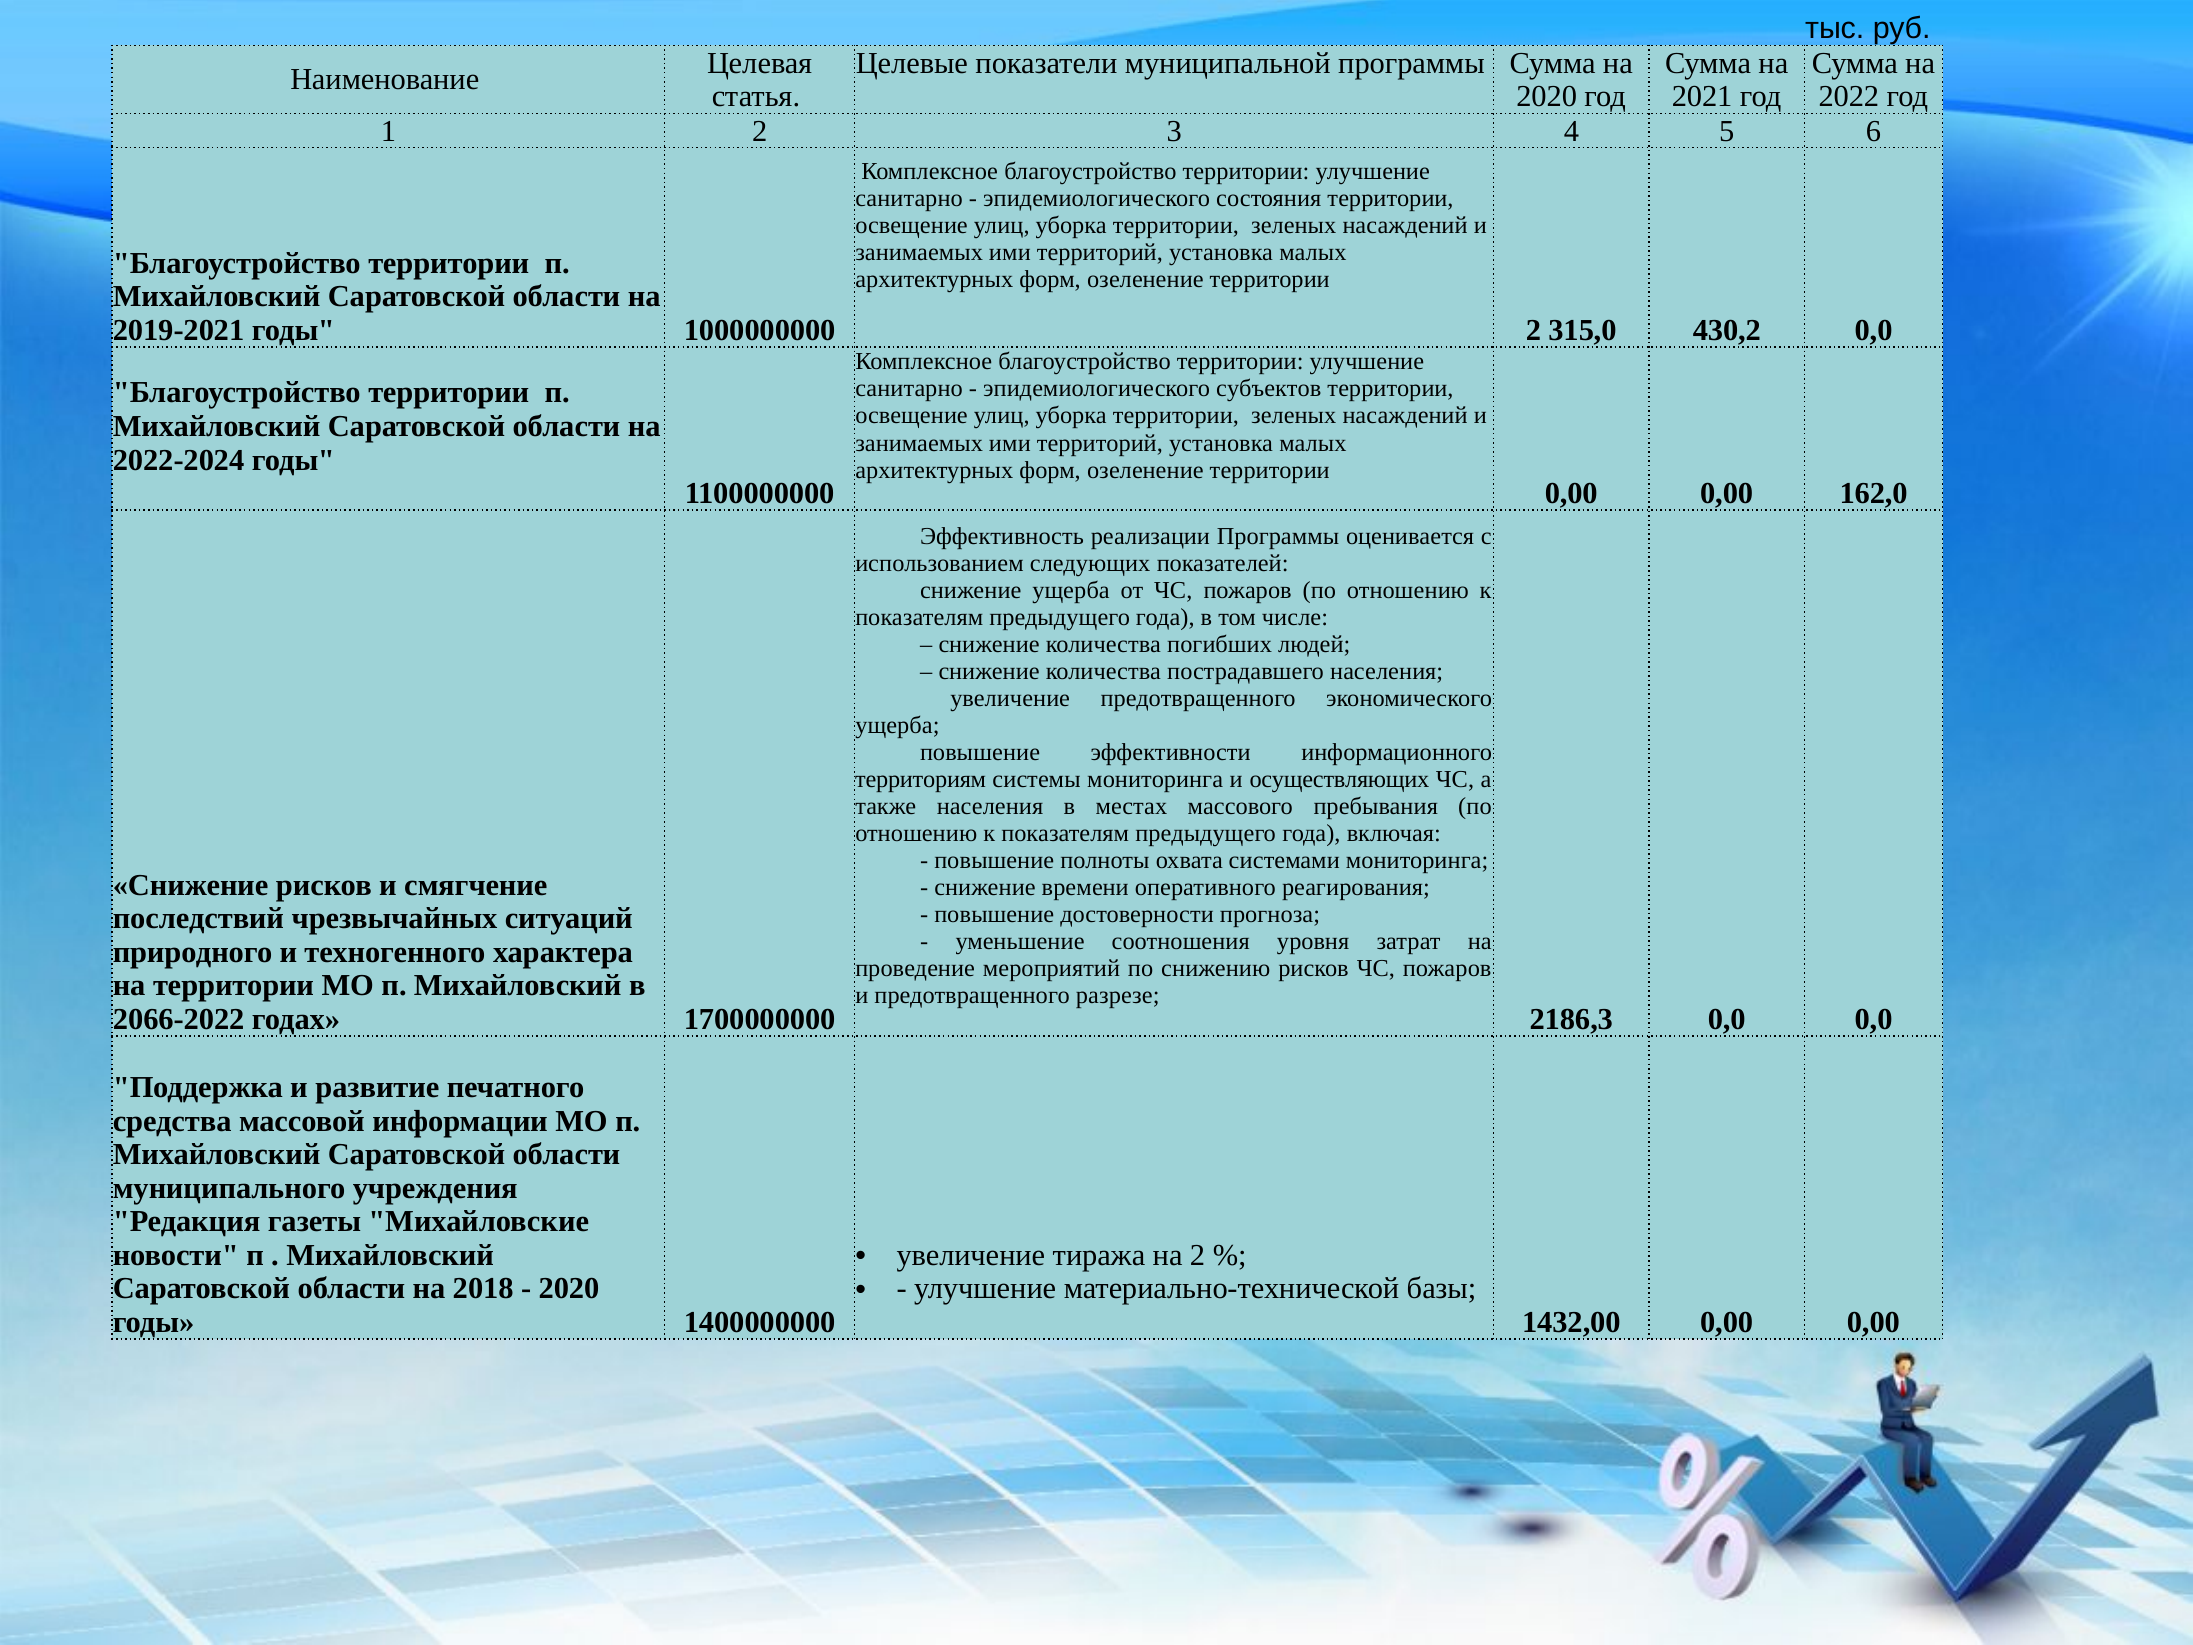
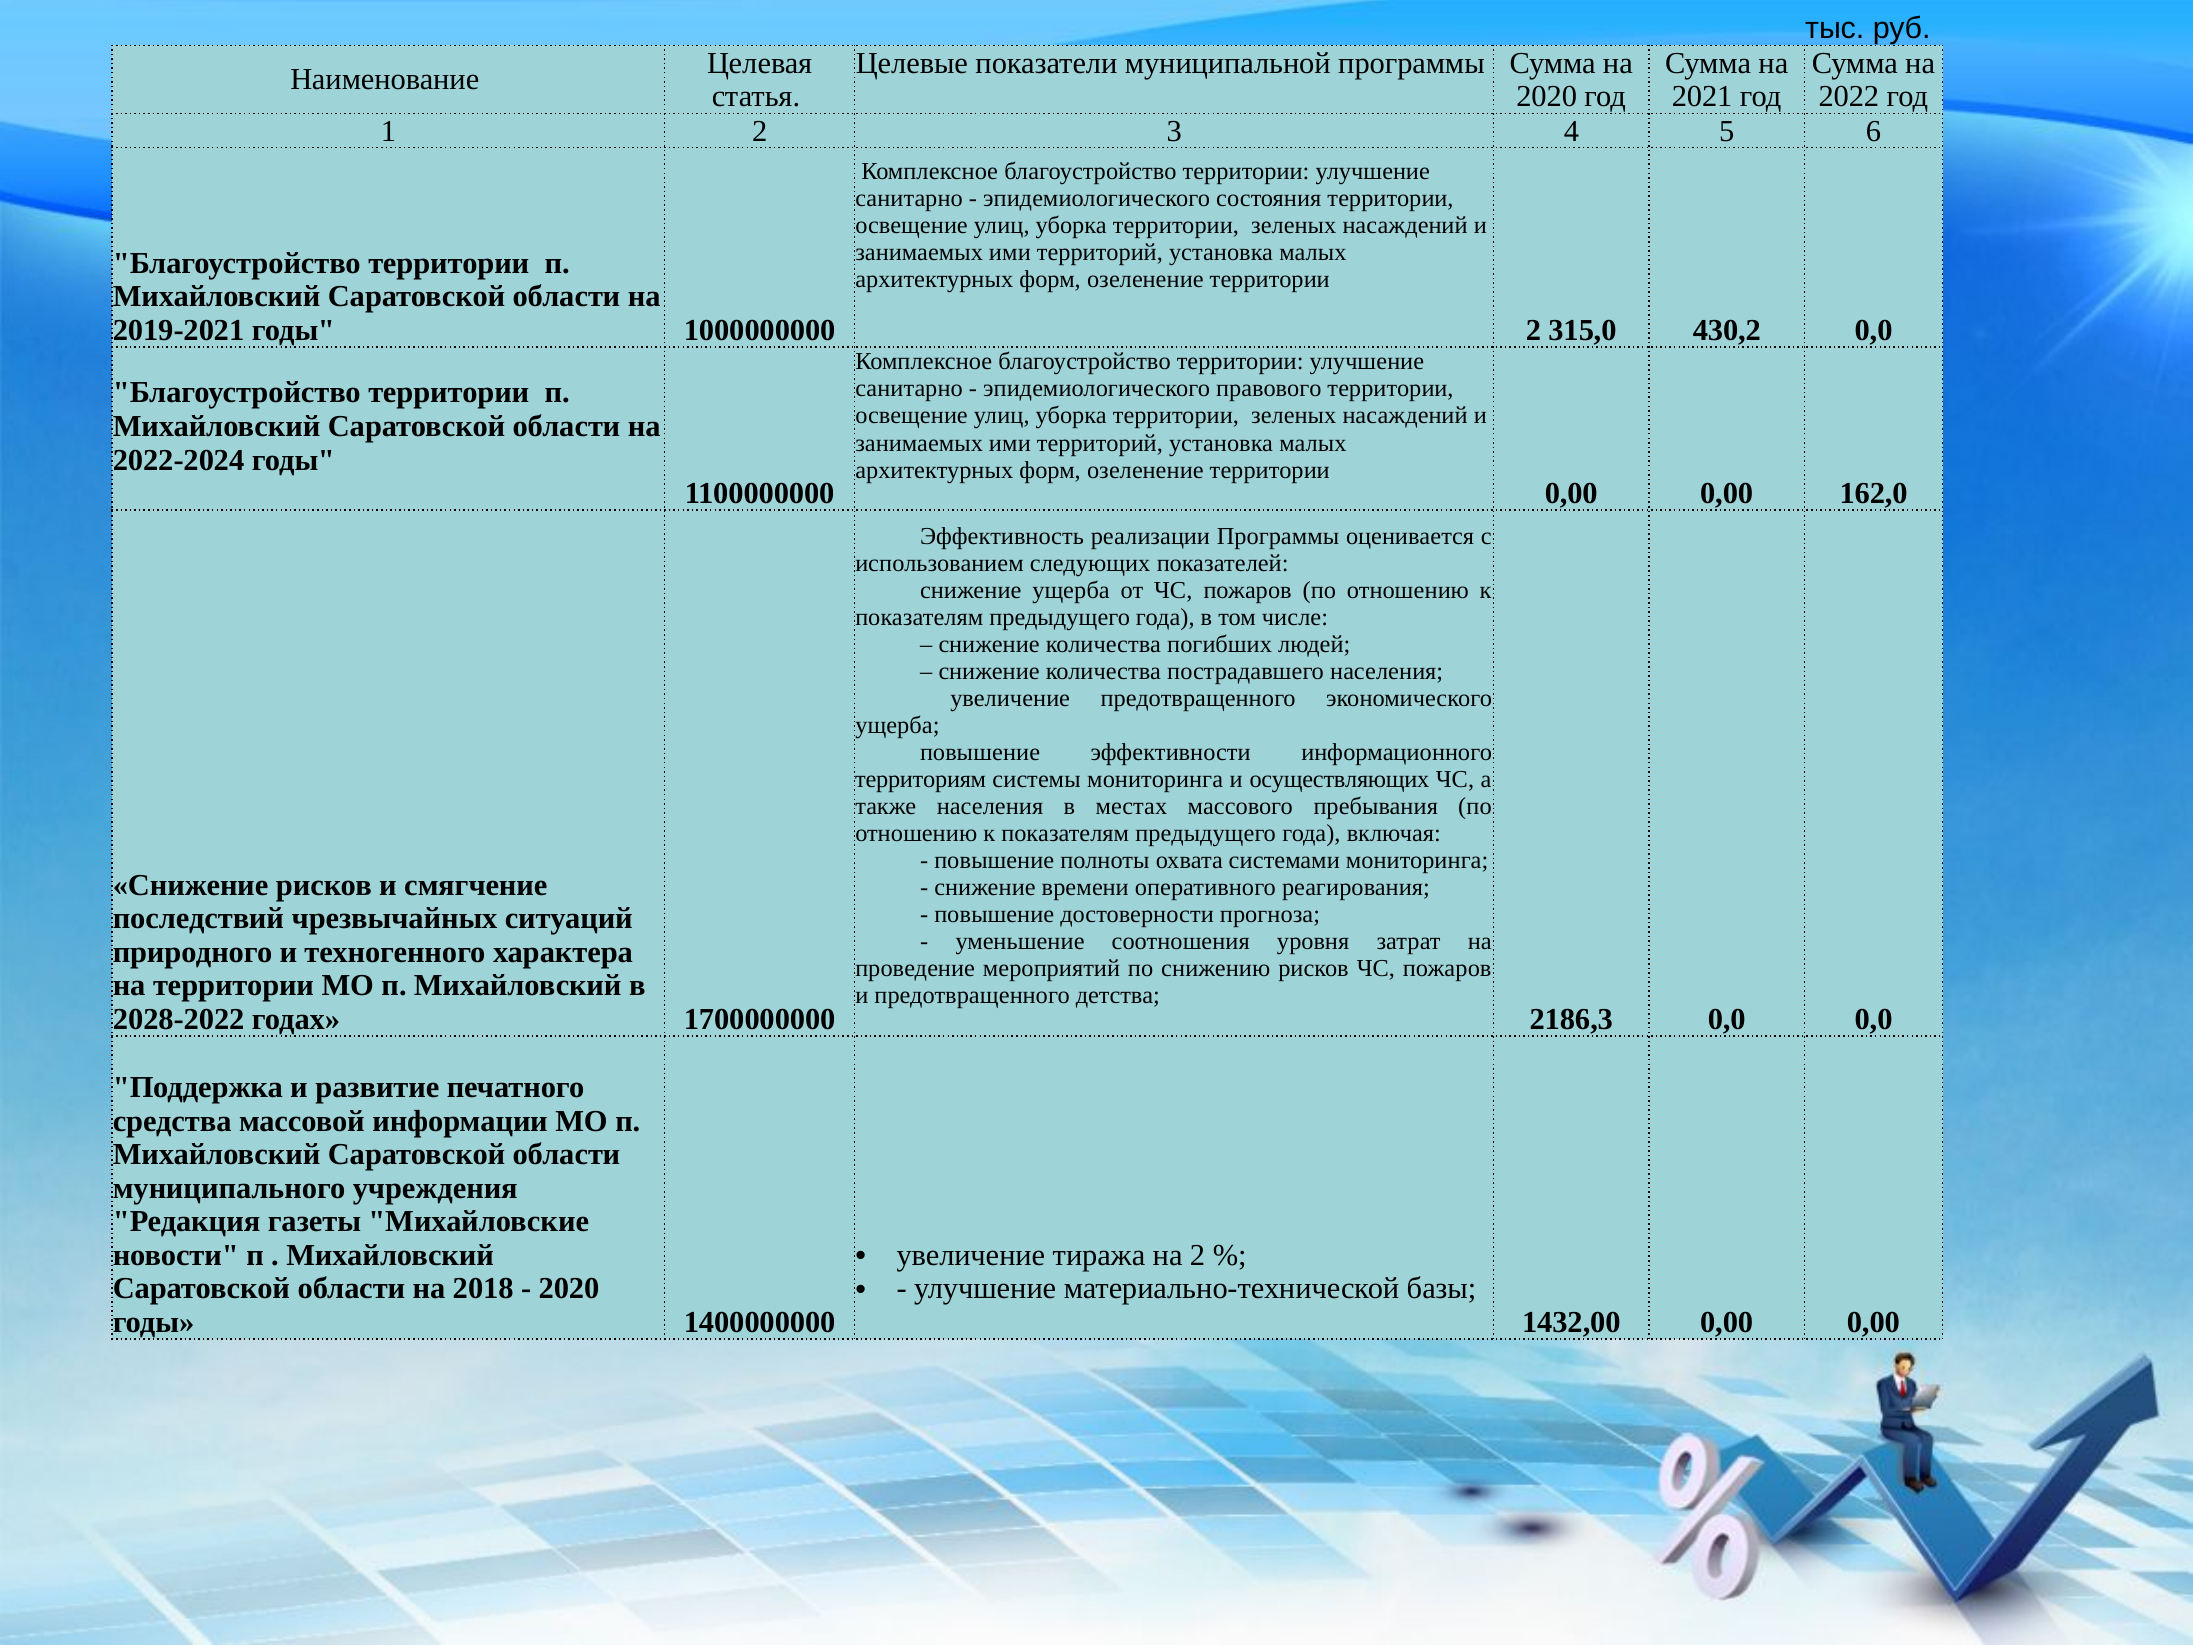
субъектов: субъектов -> правового
разрезе: разрезе -> детства
2066-2022: 2066-2022 -> 2028-2022
